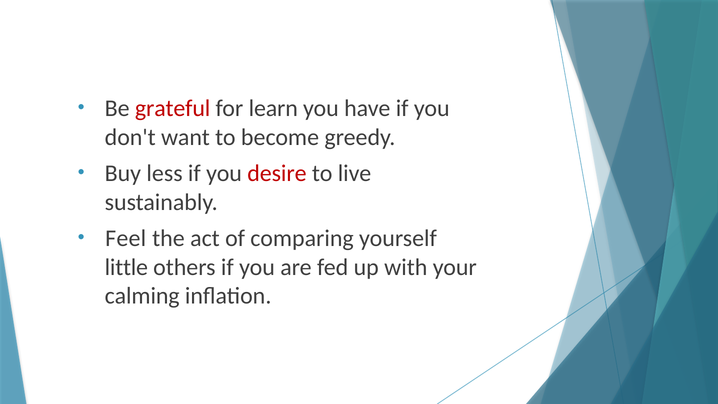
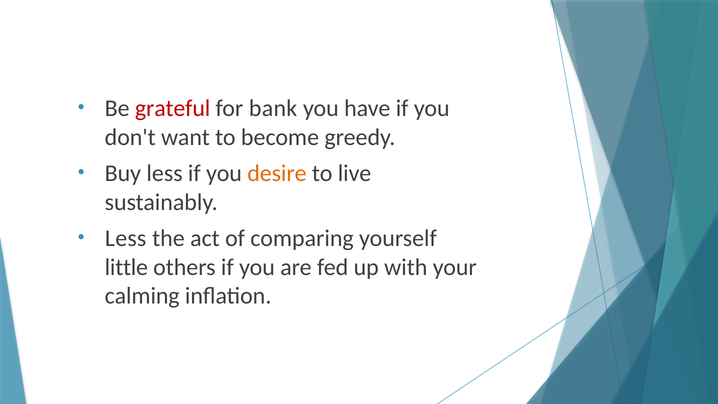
learn: learn -> bank
desire colour: red -> orange
Feel at (126, 238): Feel -> Less
